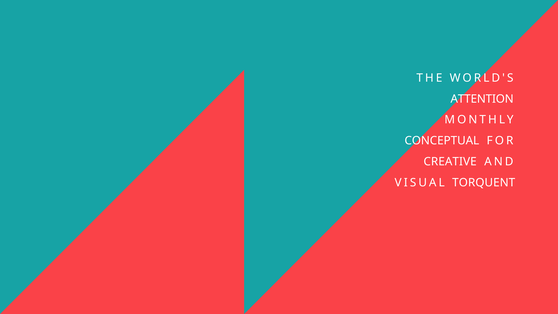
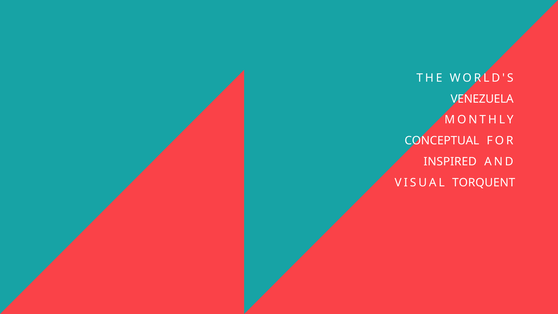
ATTENTION: ATTENTION -> VENEZUELA
CREATIVE: CREATIVE -> INSPIRED
